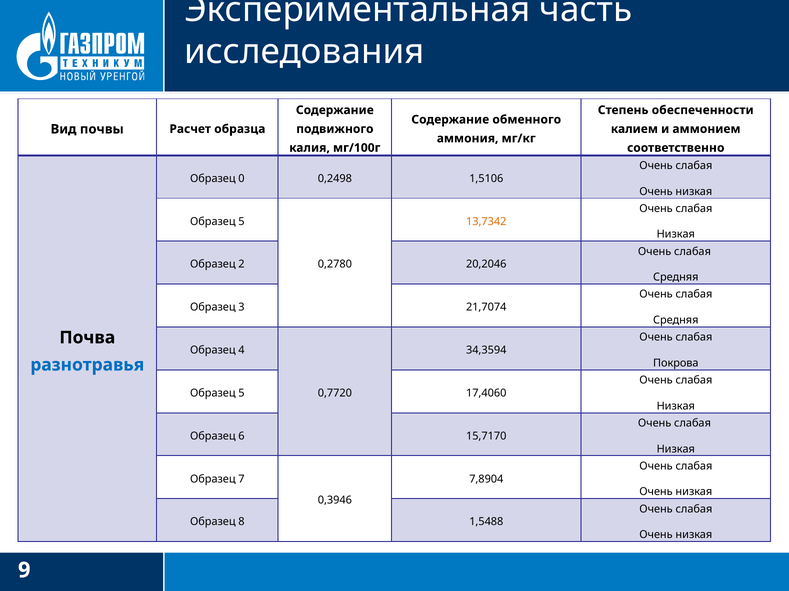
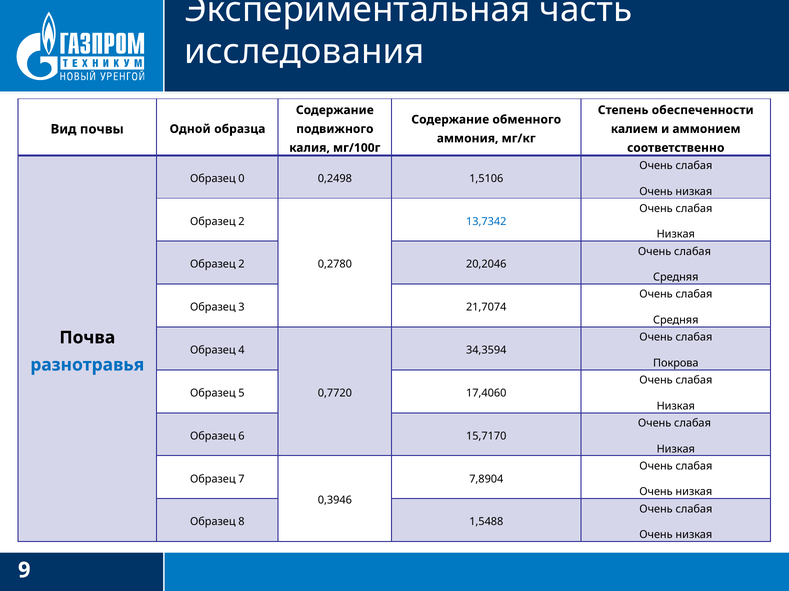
Расчет: Расчет -> Одной
5 at (241, 222): 5 -> 2
13,7342 colour: orange -> blue
